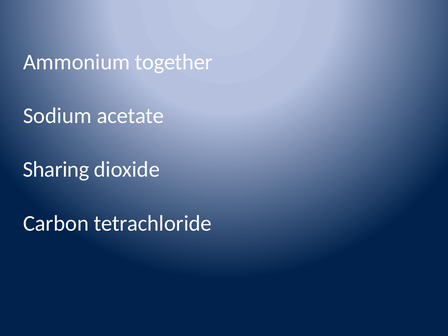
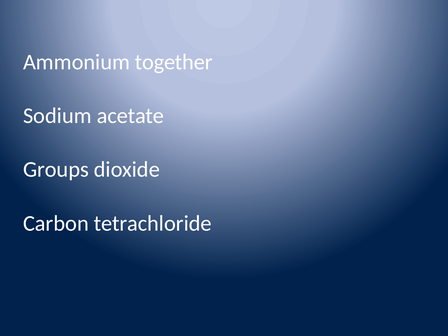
Sharing: Sharing -> Groups
